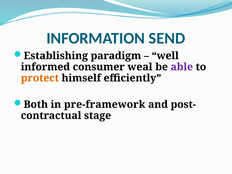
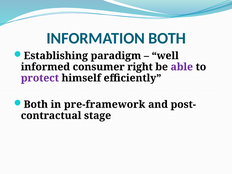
INFORMATION SEND: SEND -> BOTH
weal: weal -> right
protect colour: orange -> purple
